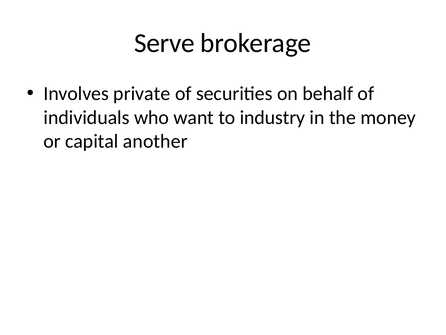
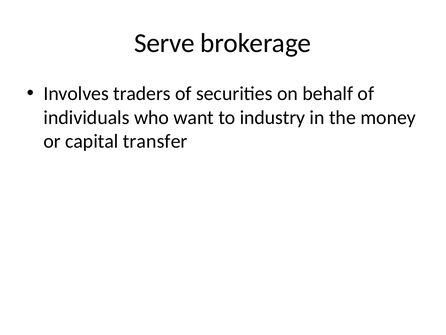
private: private -> traders
another: another -> transfer
